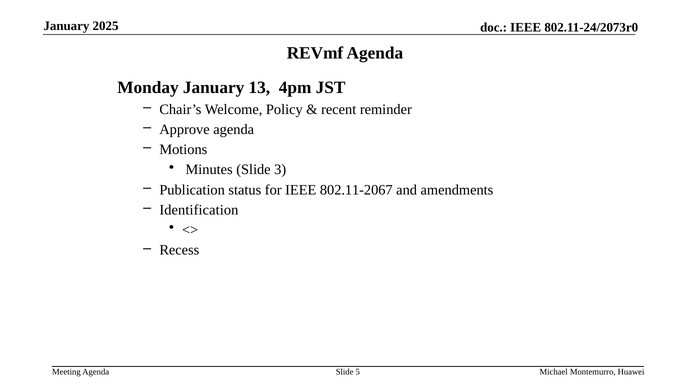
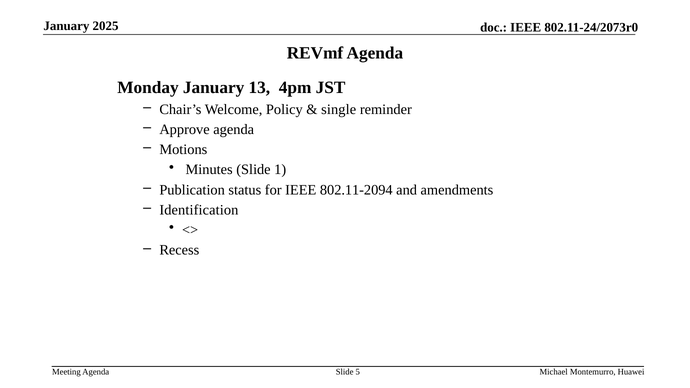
recent: recent -> single
3: 3 -> 1
802.11-2067: 802.11-2067 -> 802.11-2094
